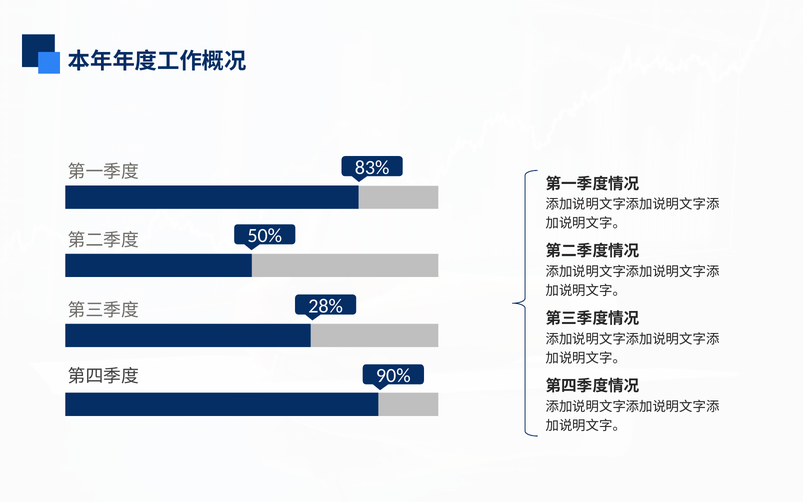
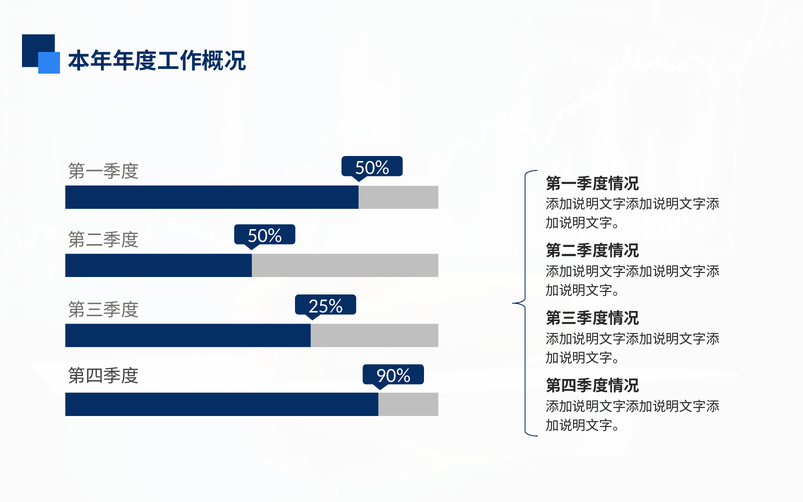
83% at (372, 168): 83% -> 50%
28%: 28% -> 25%
